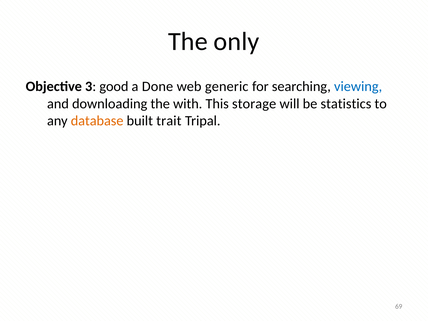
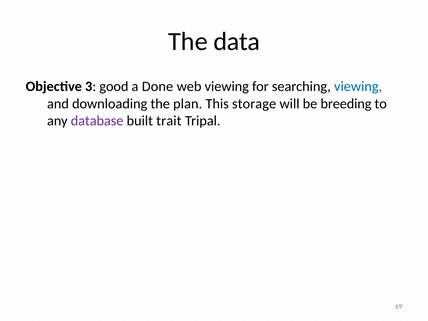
only: only -> data
web generic: generic -> viewing
with: with -> plan
statistics: statistics -> breeding
database colour: orange -> purple
